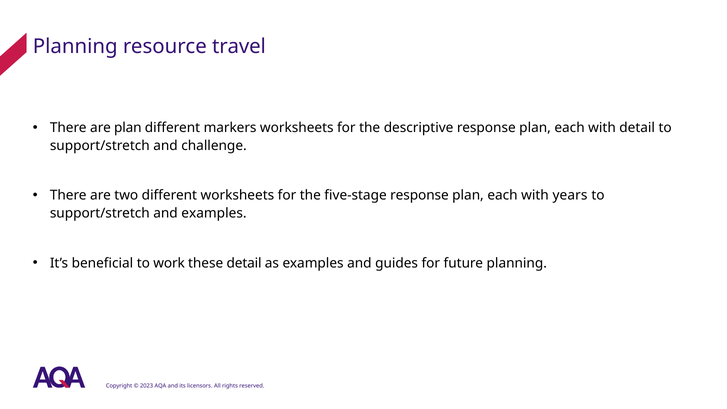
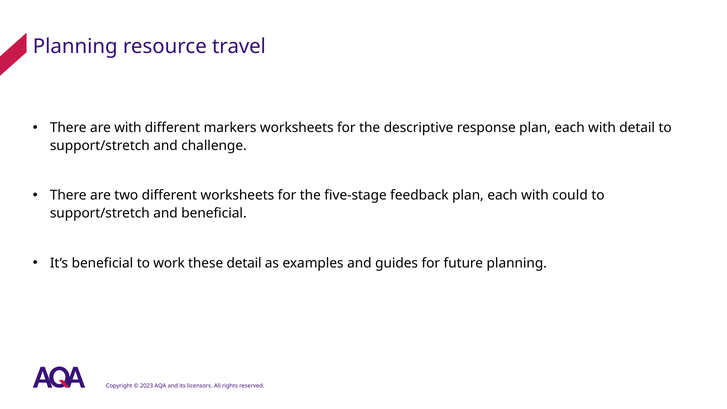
are plan: plan -> with
five-stage response: response -> feedback
years: years -> could
and examples: examples -> beneficial
